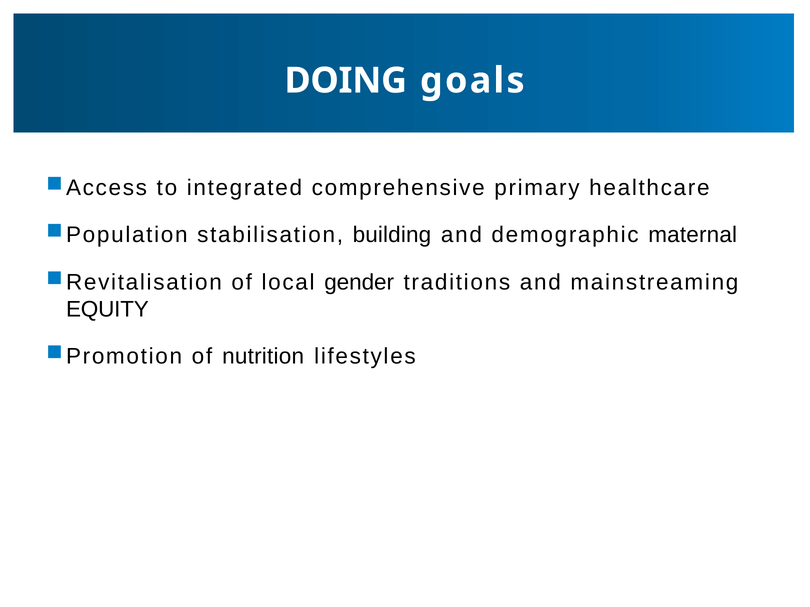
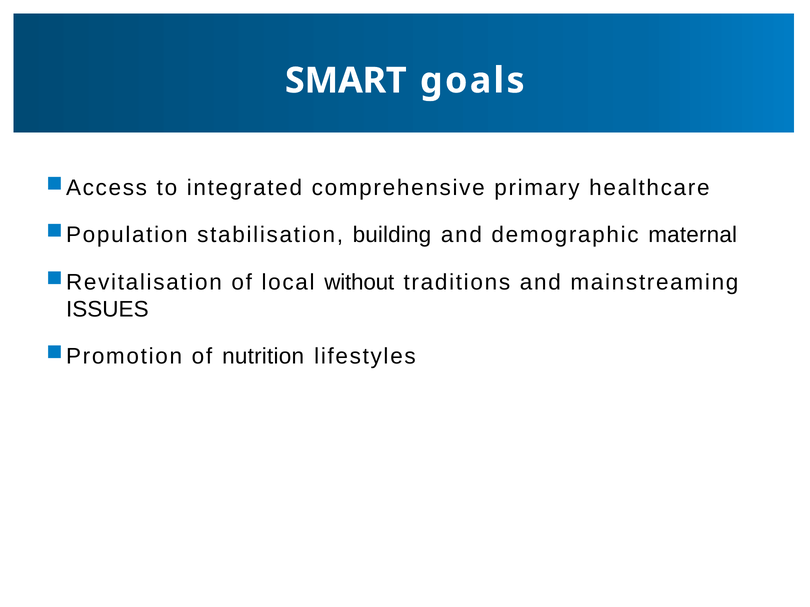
DOING: DOING -> SMART
gender: gender -> without
EQUITY: EQUITY -> ISSUES
